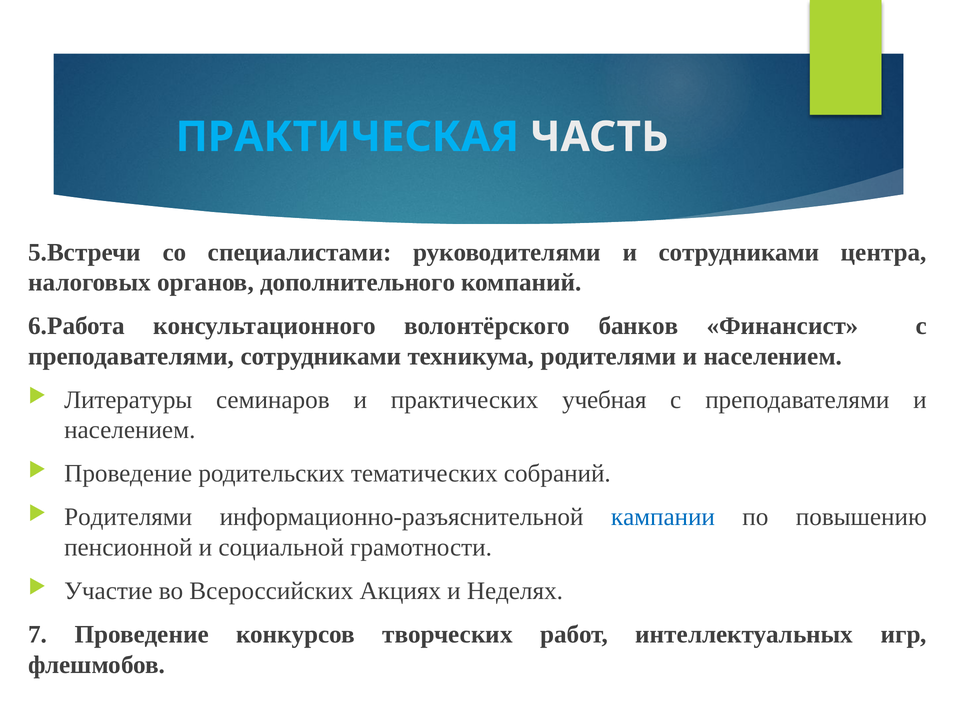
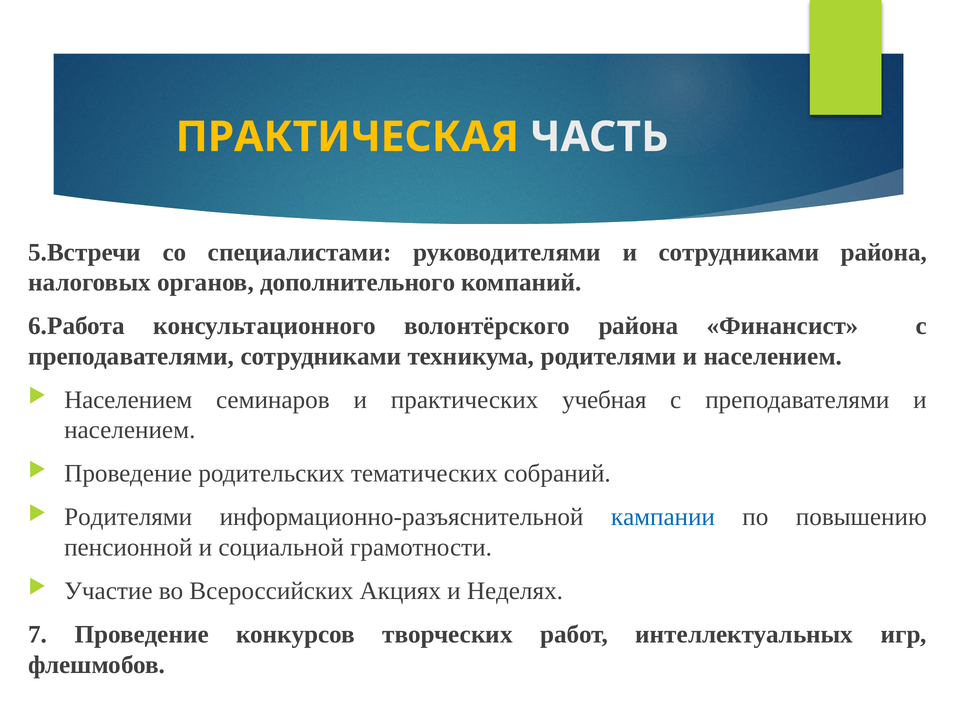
ПРАКТИЧЕСКАЯ colour: light blue -> yellow
сотрудниками центра: центра -> района
волонтёрского банков: банков -> района
Литературы at (128, 400): Литературы -> Населением
